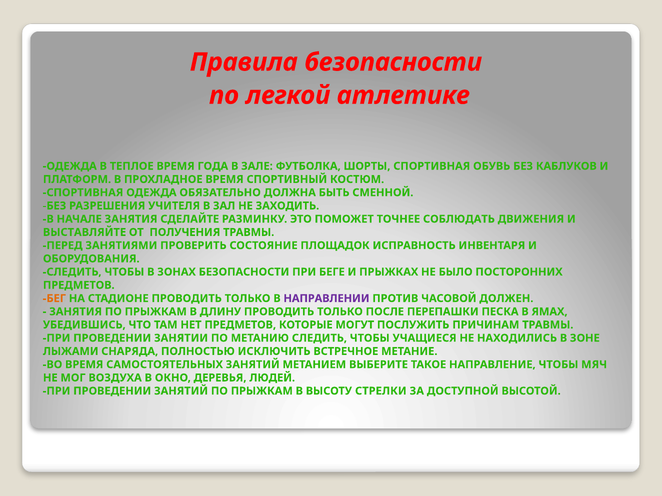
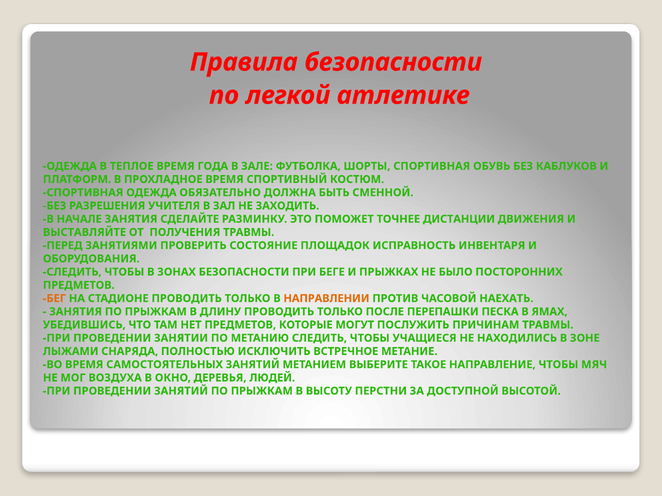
СОБЛЮДАТЬ: СОБЛЮДАТЬ -> ДИСТАНЦИИ
НАПРАВЛЕНИИ colour: purple -> orange
ДОЛЖЕН: ДОЛЖЕН -> НАЕХАТЬ
СТРЕЛКИ: СТРЕЛКИ -> ПЕРСТНИ
